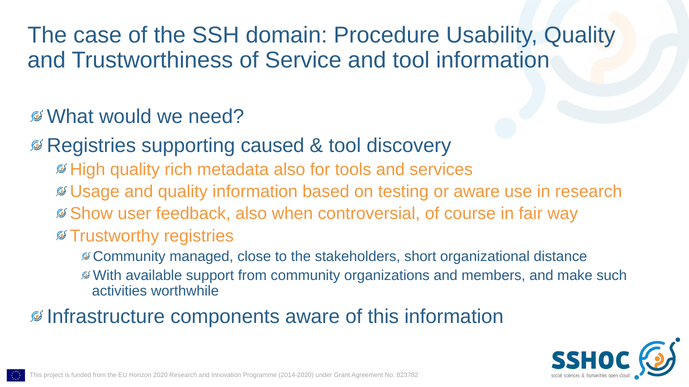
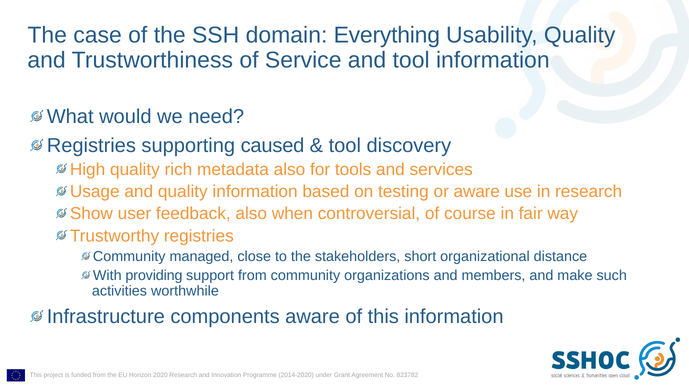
Procedure: Procedure -> Everything
available: available -> providing
